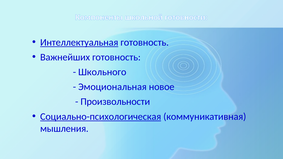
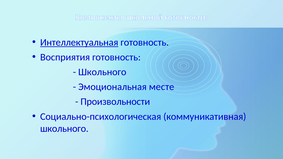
Важнейших: Важнейших -> Восприятия
новое: новое -> месте
Социально-психологическая underline: present -> none
мышления at (64, 129): мышления -> школьного
